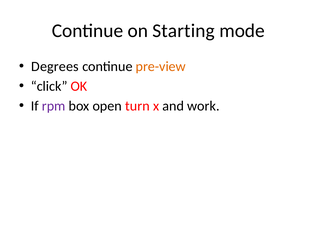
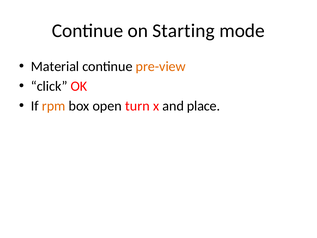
Degrees: Degrees -> Material
rpm colour: purple -> orange
work: work -> place
